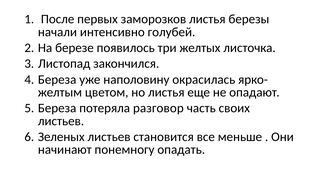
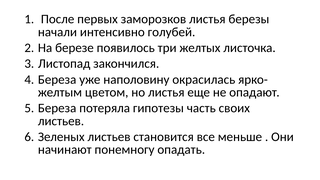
разговор: разговор -> гипотезы
